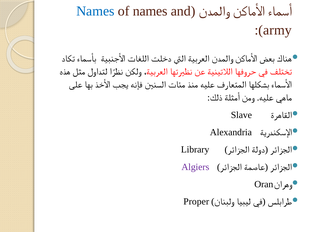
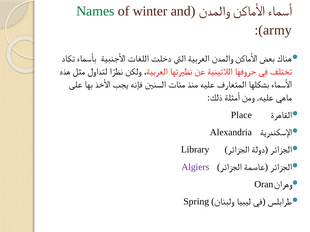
Names at (95, 11) colour: blue -> green
of names: names -> winter
Slave: Slave -> Place
Proper: Proper -> Spring
